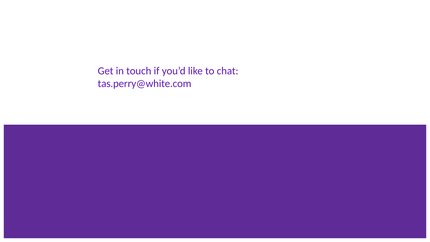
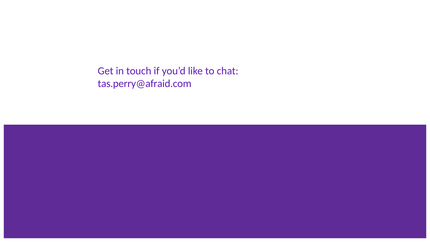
tas.perry@white.com: tas.perry@white.com -> tas.perry@afraid.com
